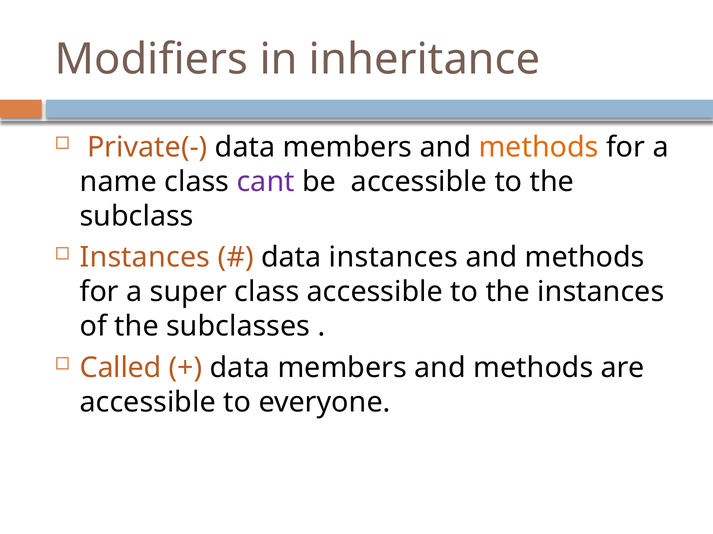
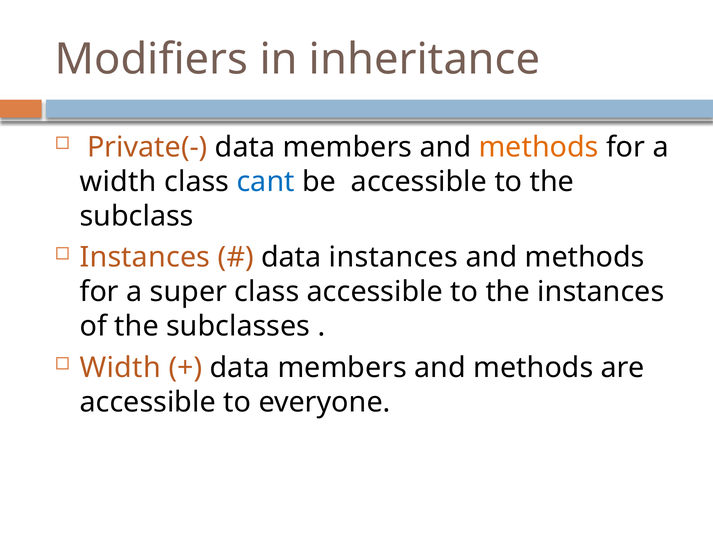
name at (118, 182): name -> width
cant colour: purple -> blue
Called at (121, 368): Called -> Width
